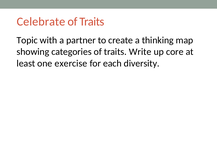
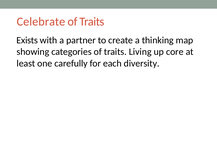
Topic: Topic -> Exists
Write: Write -> Living
exercise: exercise -> carefully
